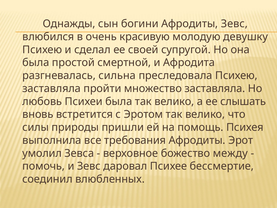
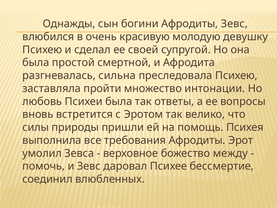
множество заставляла: заставляла -> интонации
была так велико: велико -> ответы
слышать: слышать -> вопросы
